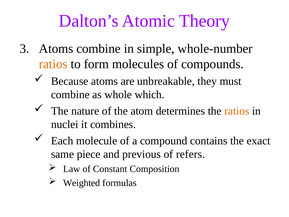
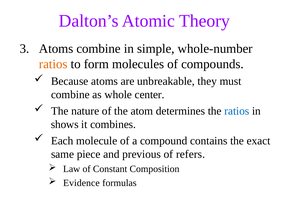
which: which -> center
ratios at (237, 111) colour: orange -> blue
nuclei: nuclei -> shows
Weighted: Weighted -> Evidence
